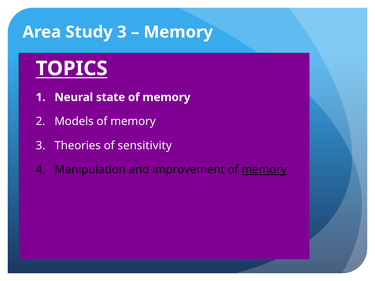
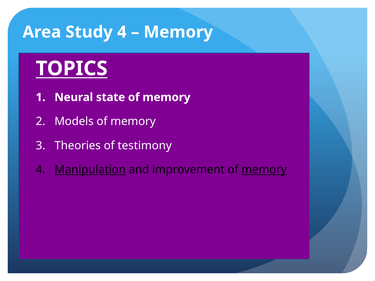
Study 3: 3 -> 4
sensitivity: sensitivity -> testimony
Manipulation underline: none -> present
